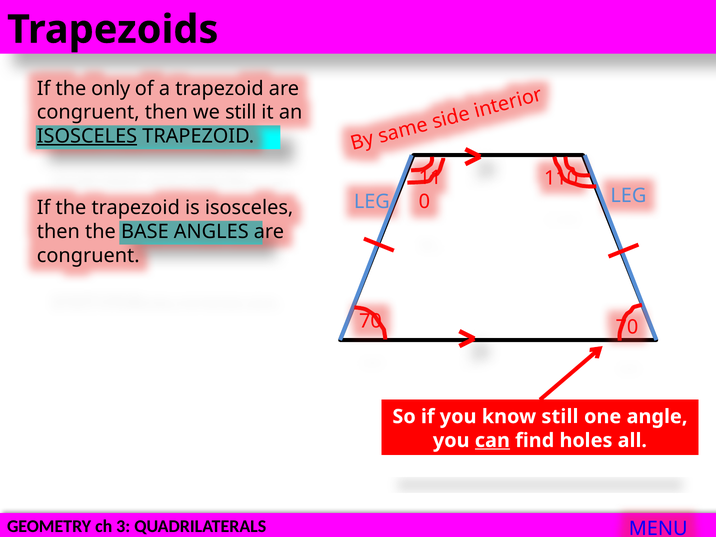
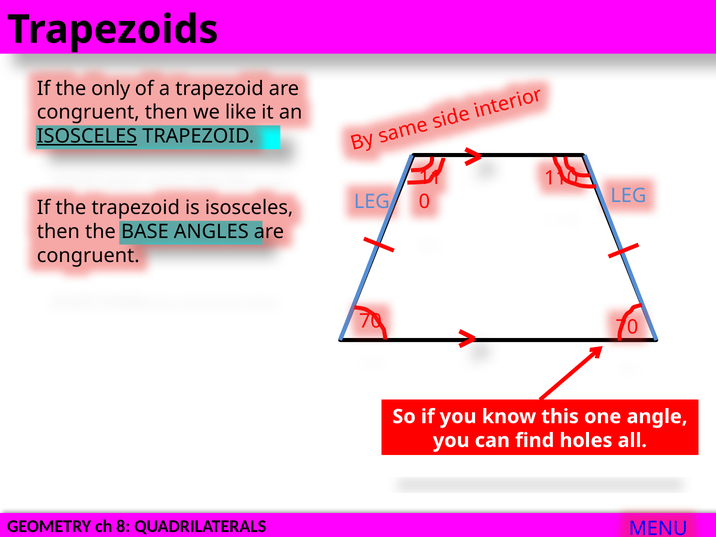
we still: still -> like
know still: still -> this
can underline: present -> none
3: 3 -> 8
